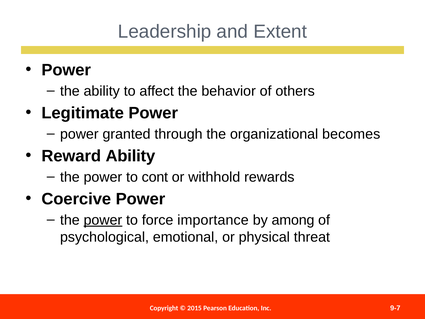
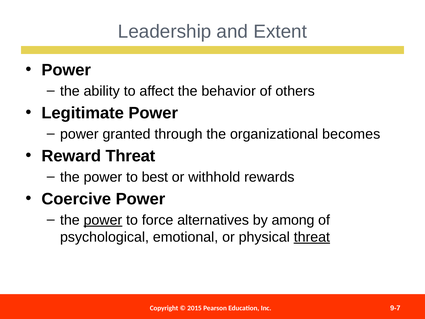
Reward Ability: Ability -> Threat
cont: cont -> best
importance: importance -> alternatives
threat at (312, 237) underline: none -> present
